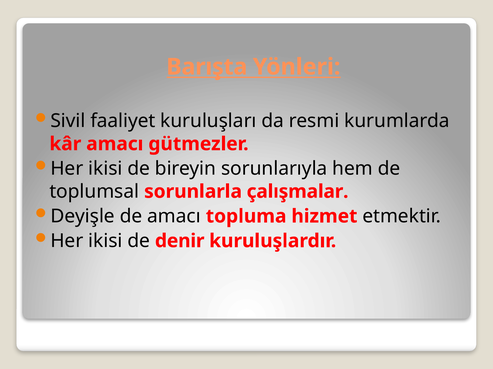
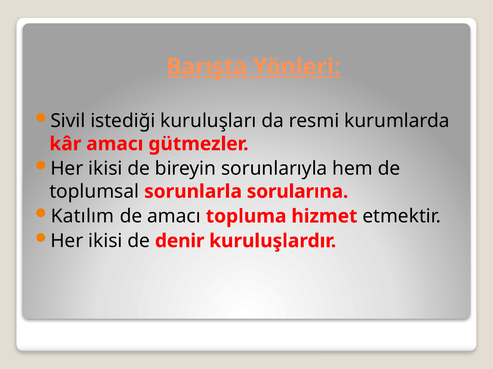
faaliyet: faaliyet -> istediği
çalışmalar: çalışmalar -> sorularına
Deyişle: Deyişle -> Katılım
